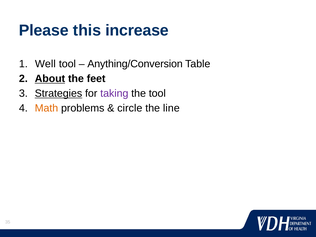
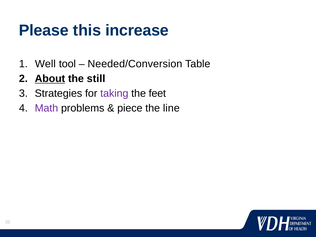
Anything/Conversion: Anything/Conversion -> Needed/Conversion
feet: feet -> still
Strategies underline: present -> none
the tool: tool -> feet
Math colour: orange -> purple
circle: circle -> piece
